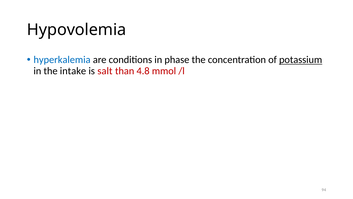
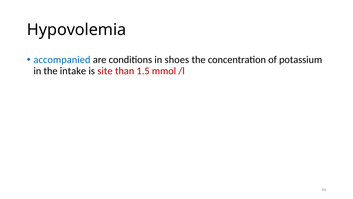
hyperkalemia: hyperkalemia -> accompanied
phase: phase -> shoes
potassium underline: present -> none
salt: salt -> site
4.8: 4.8 -> 1.5
